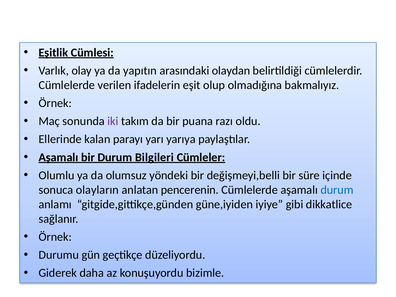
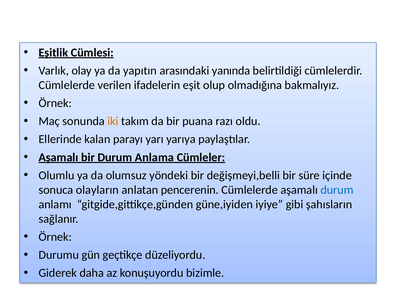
olaydan: olaydan -> yanında
iki colour: purple -> orange
Bilgileri: Bilgileri -> Anlama
dikkatlice: dikkatlice -> şahısların
